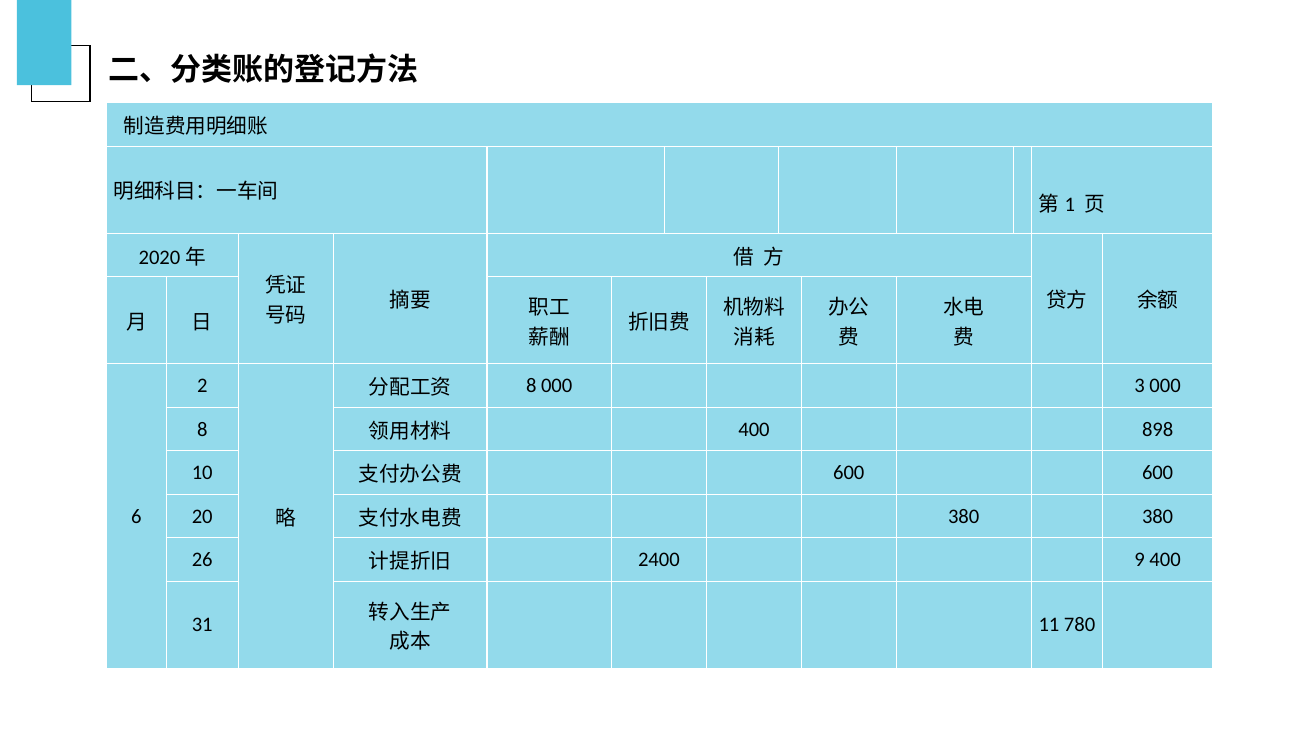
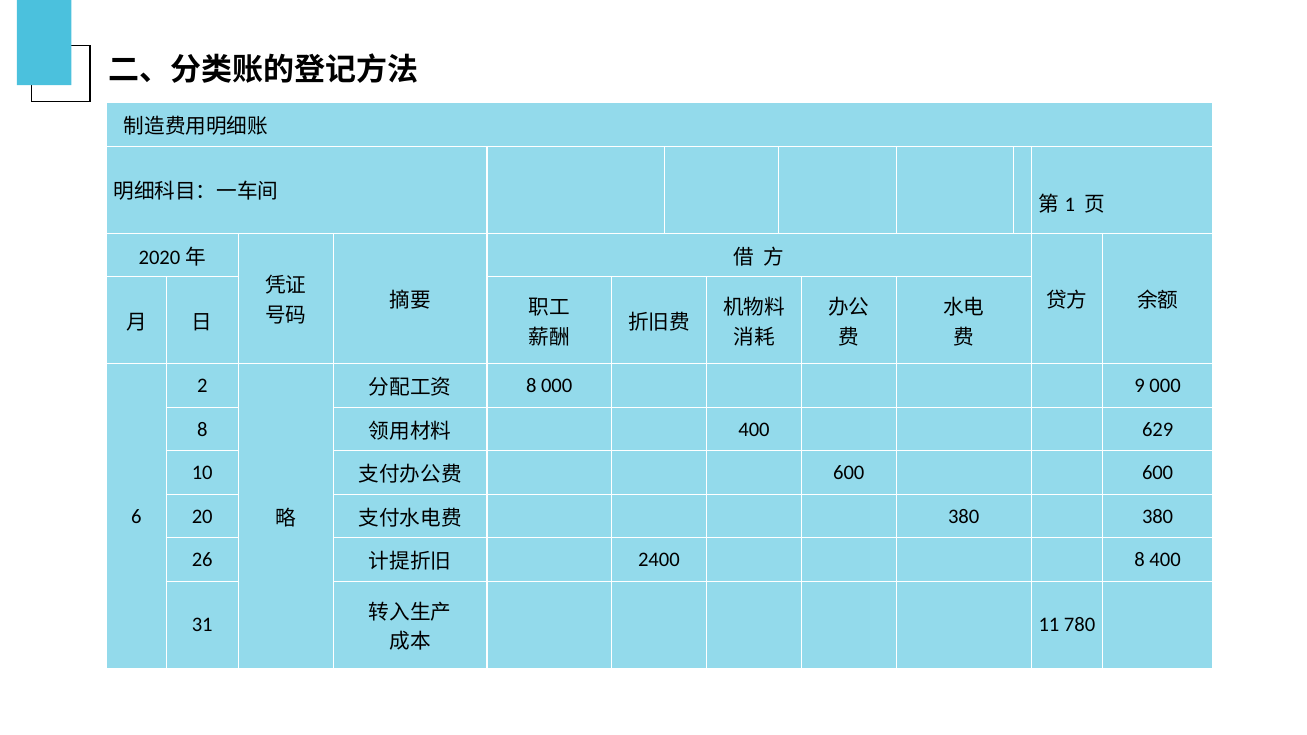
3: 3 -> 9
898: 898 -> 629
2400 9: 9 -> 8
